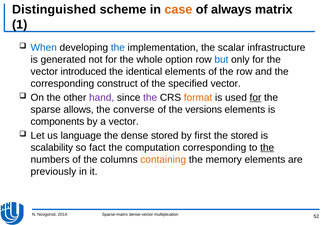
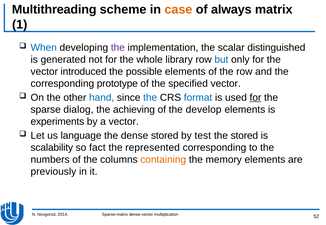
Distinguished: Distinguished -> Multithreading
the at (118, 48) colour: blue -> purple
infrastructure: infrastructure -> distinguished
option: option -> library
identical: identical -> possible
construct: construct -> prototype
hand colour: purple -> blue
the at (150, 98) colour: purple -> blue
format colour: orange -> blue
allows: allows -> dialog
converse: converse -> achieving
versions: versions -> develop
components: components -> experiments
first: first -> test
computation: computation -> represented
the at (267, 148) underline: present -> none
